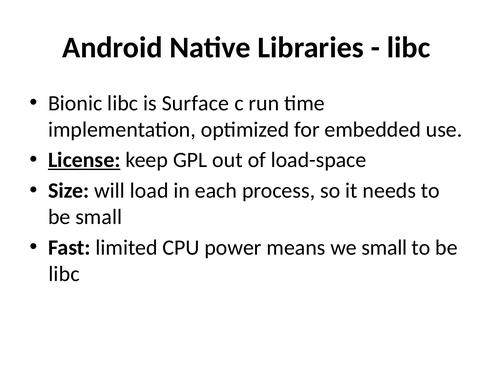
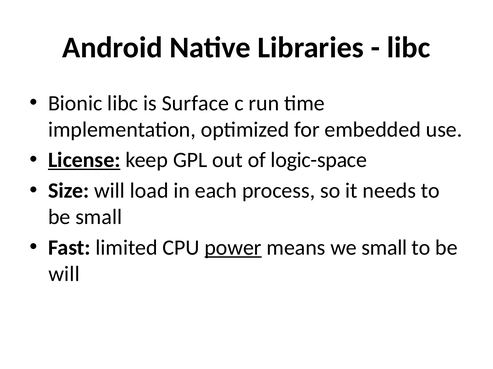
load-space: load-space -> logic-space
power underline: none -> present
libc at (64, 274): libc -> will
